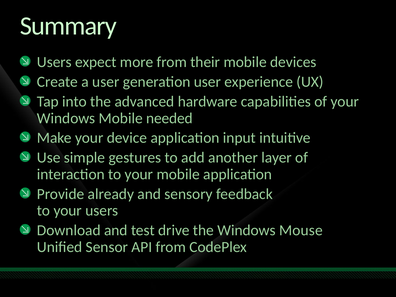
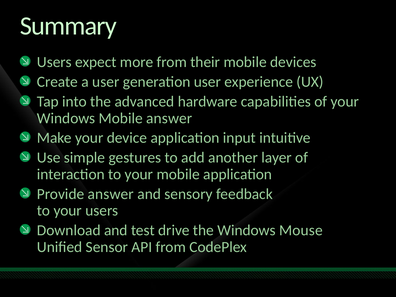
Mobile needed: needed -> answer
Provide already: already -> answer
